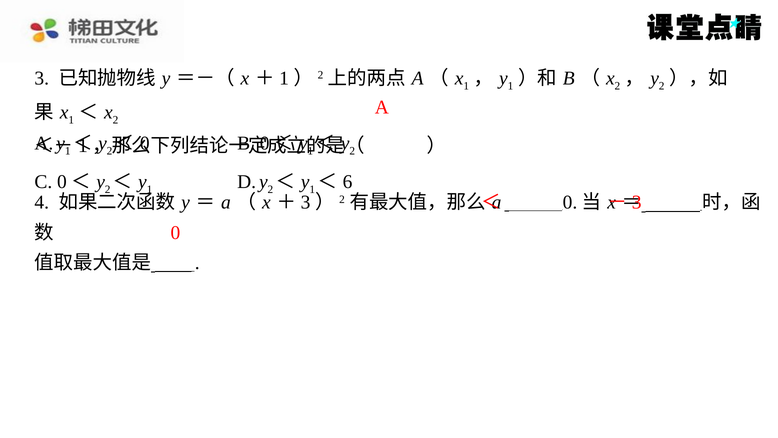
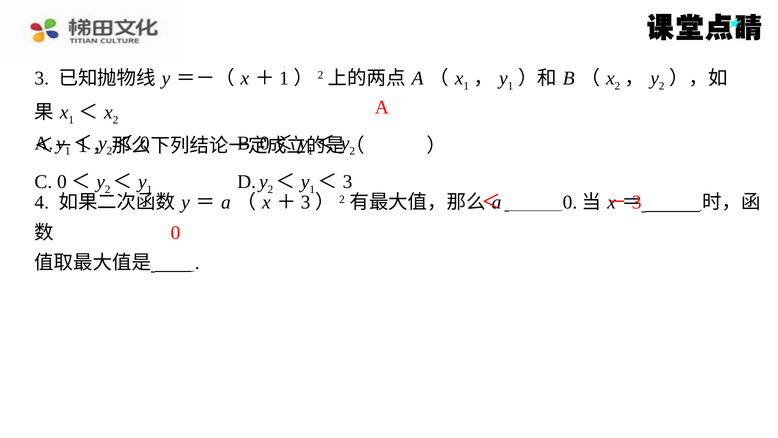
6 at (348, 182): 6 -> 3
